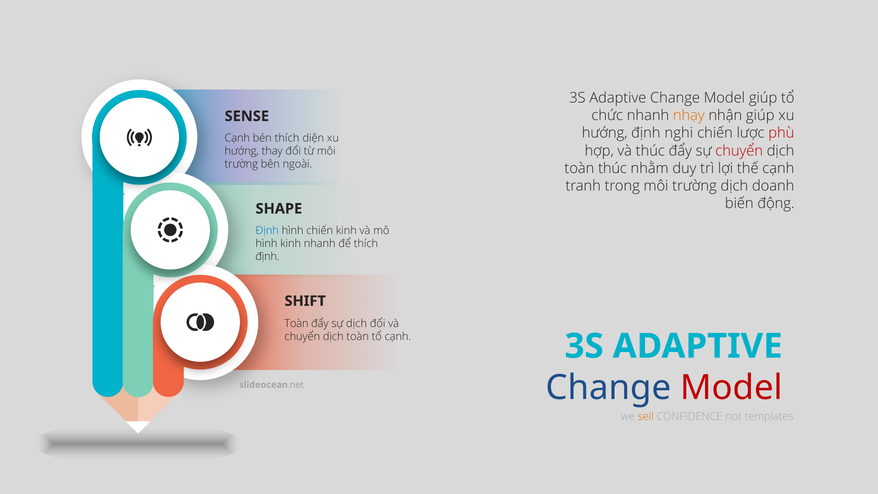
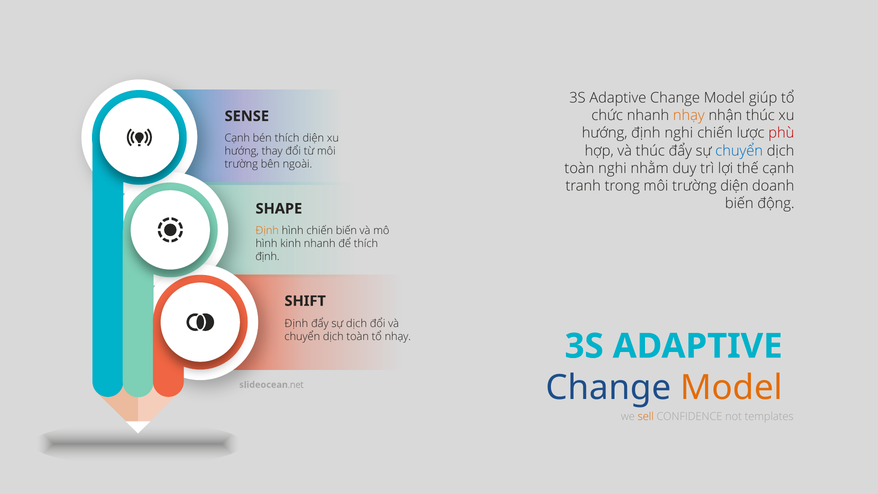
nhận giúp: giúp -> thúc
chuyển at (739, 151) colour: red -> blue
toàn thúc: thúc -> nghi
trường dịch: dịch -> diện
Định at (267, 230) colour: blue -> orange
chiến kinh: kinh -> biến
Toàn at (296, 324): Toàn -> Định
tổ cạnh: cạnh -> nhạy
Model at (731, 388) colour: red -> orange
